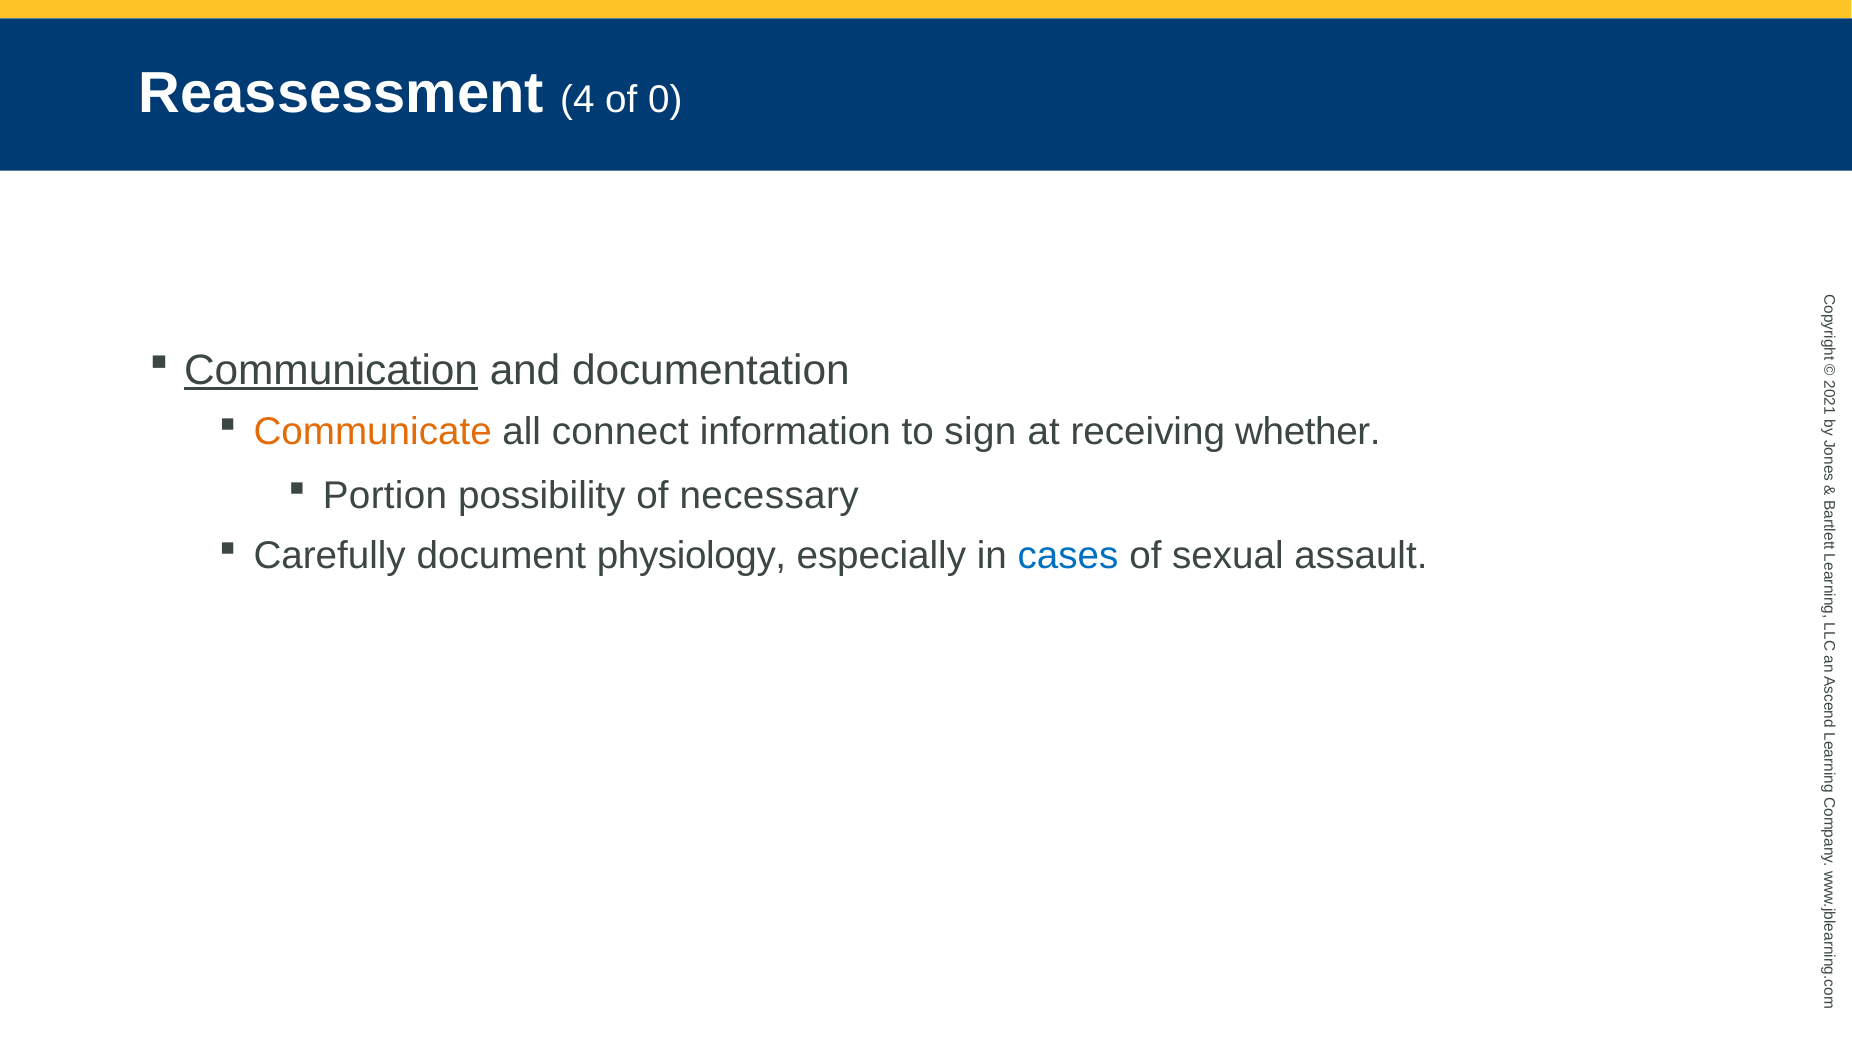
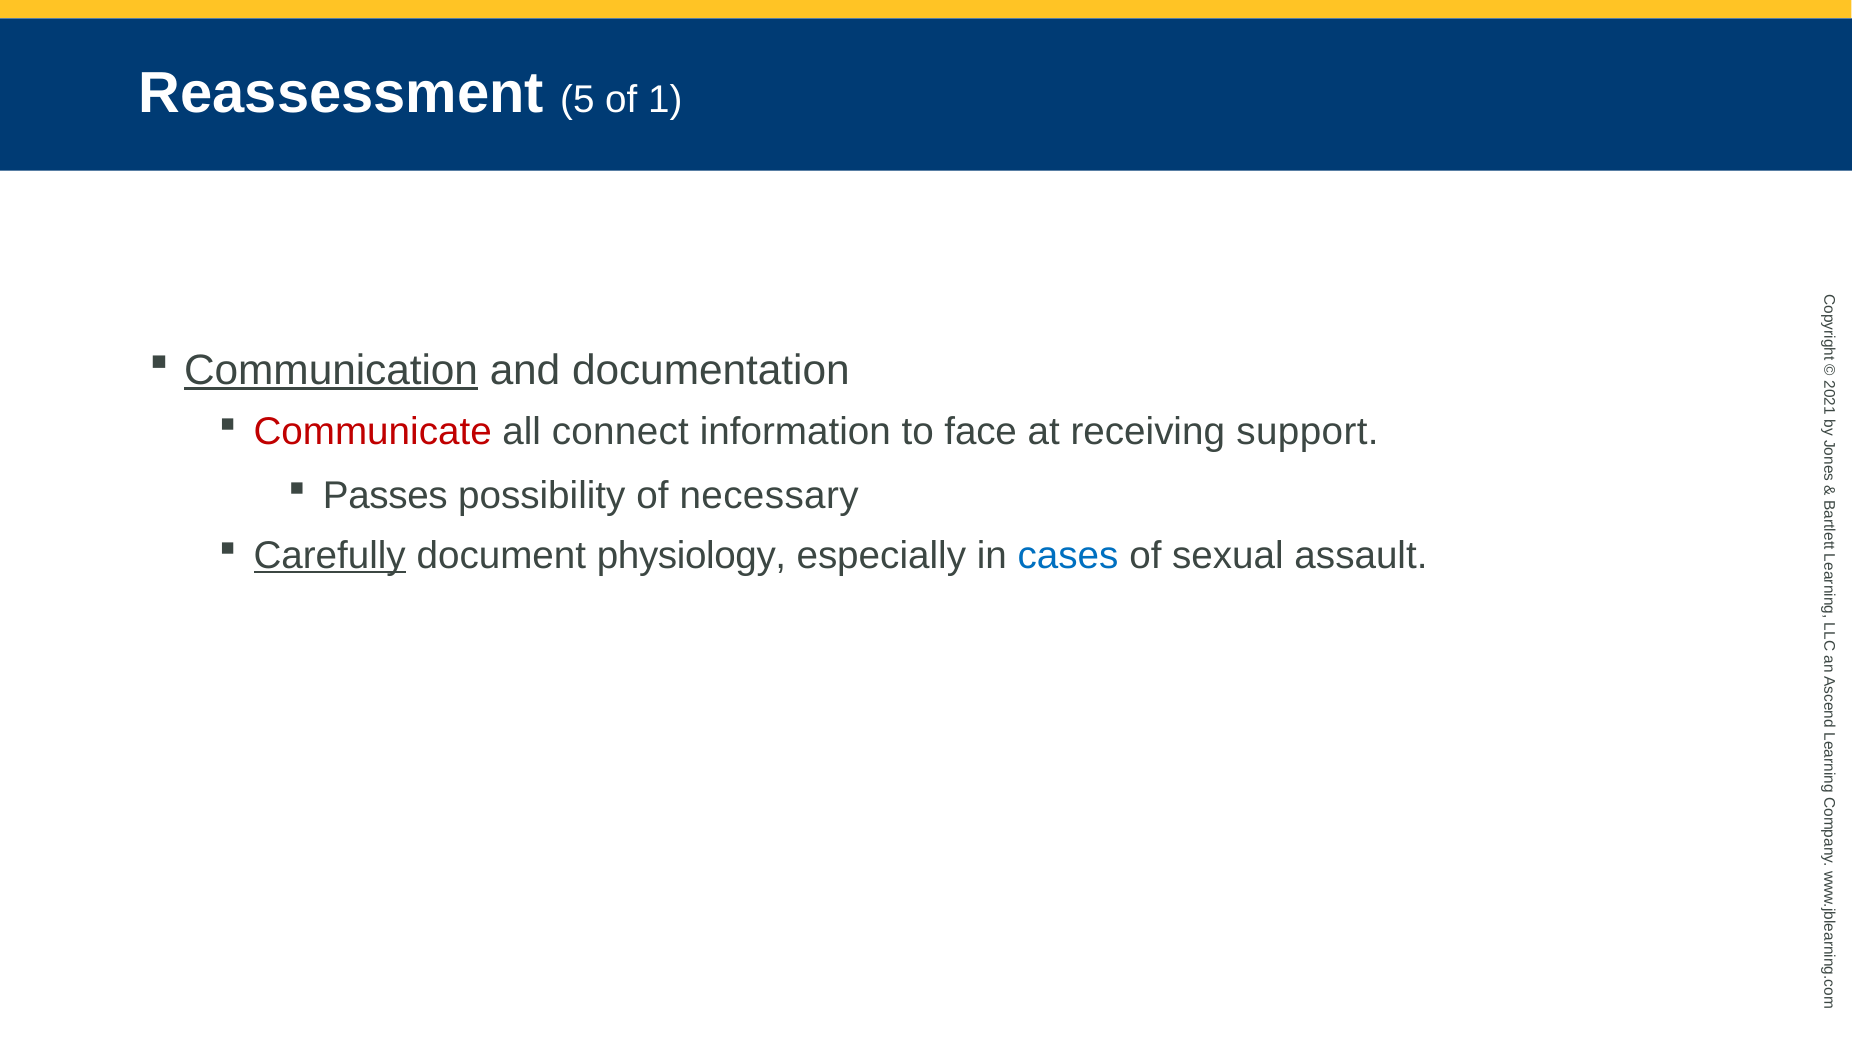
4: 4 -> 5
of 0: 0 -> 1
Communicate colour: orange -> red
sign: sign -> face
whether: whether -> support
Portion: Portion -> Passes
Carefully underline: none -> present
